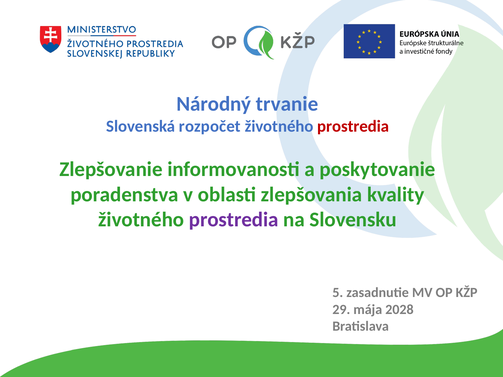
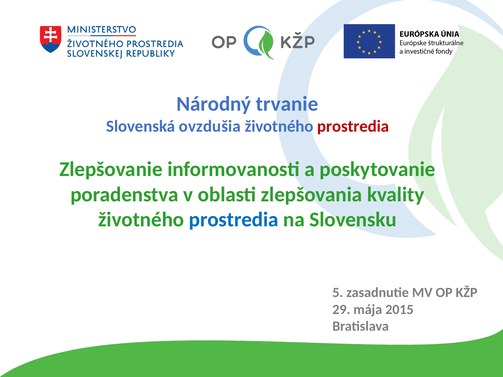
rozpočet: rozpočet -> ovzdušia
prostredia at (234, 220) colour: purple -> blue
2028: 2028 -> 2015
